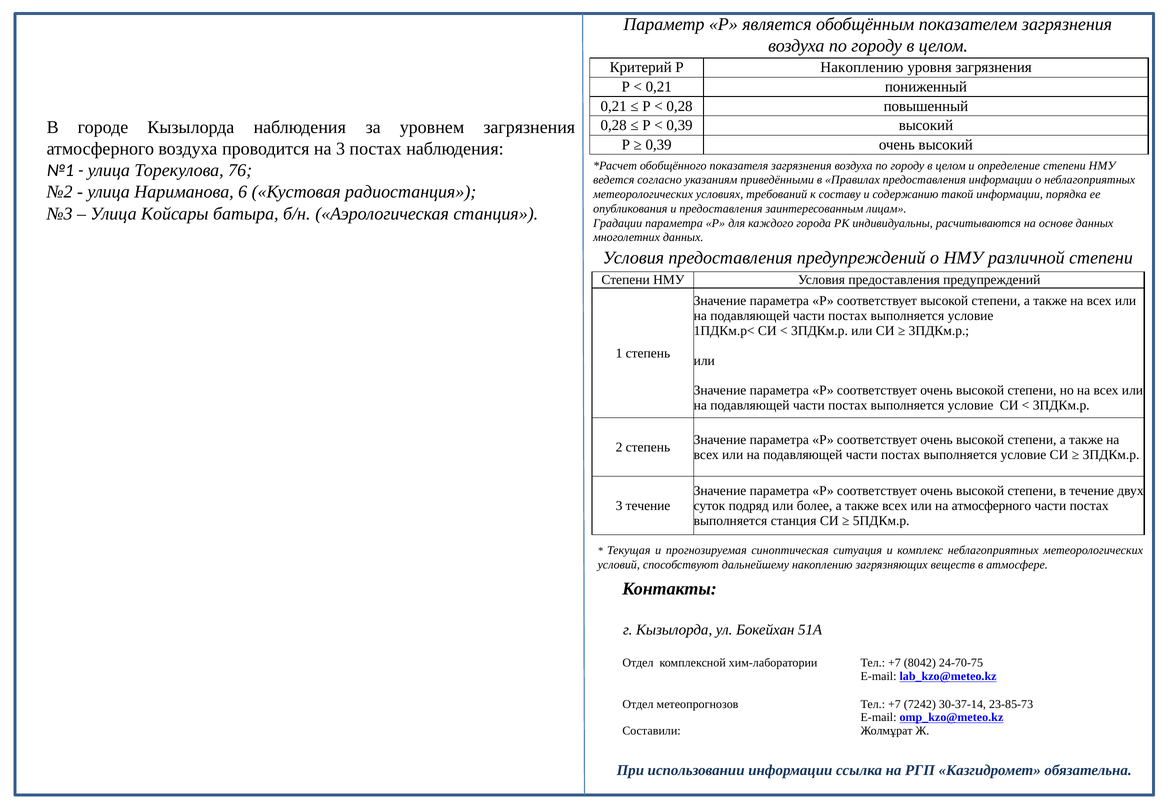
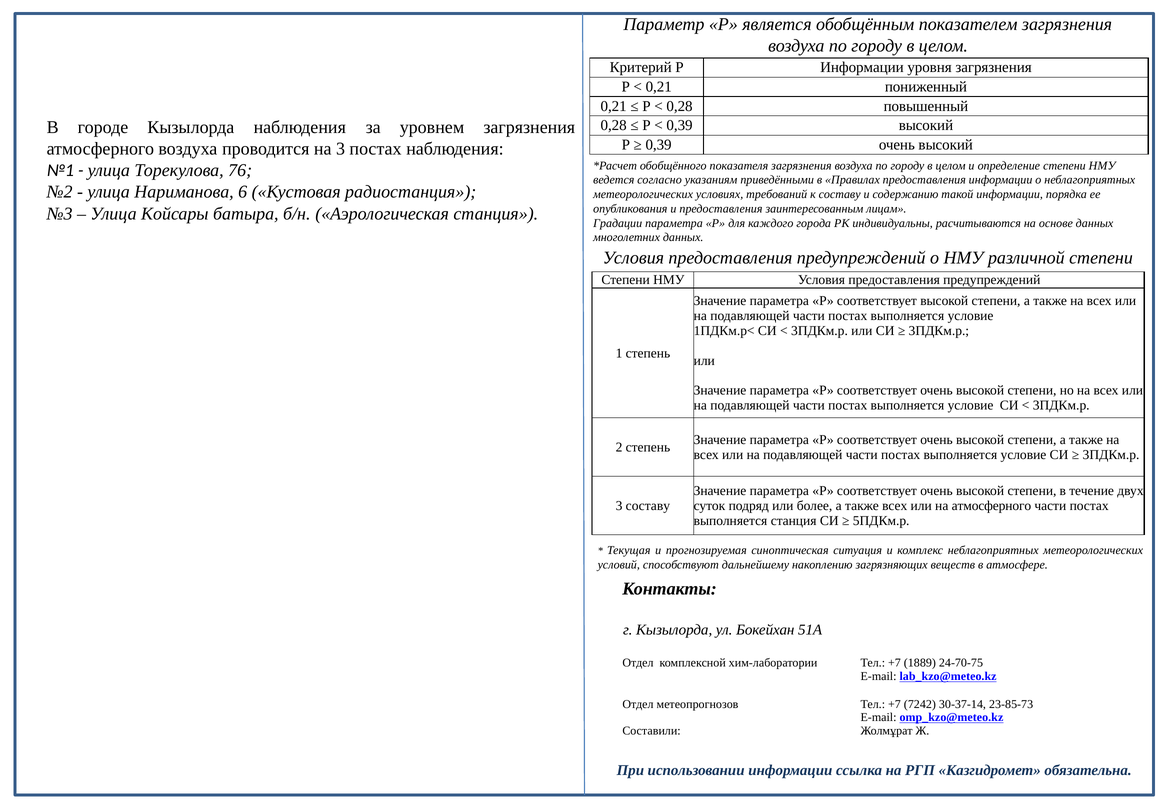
Р Накоплению: Накоплению -> Информации
3 течение: течение -> составу
8042: 8042 -> 1889
